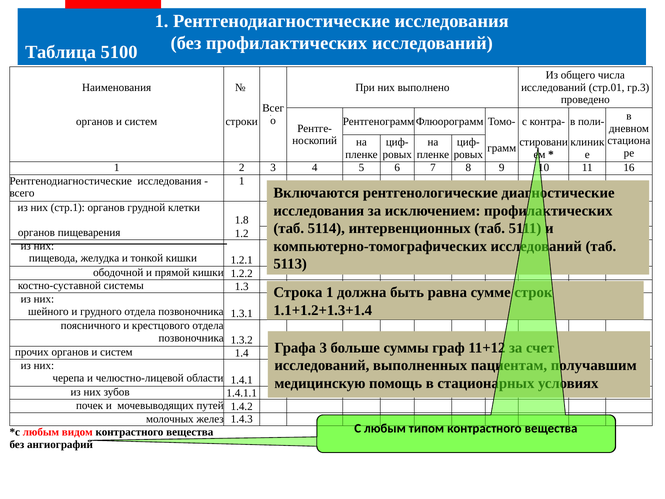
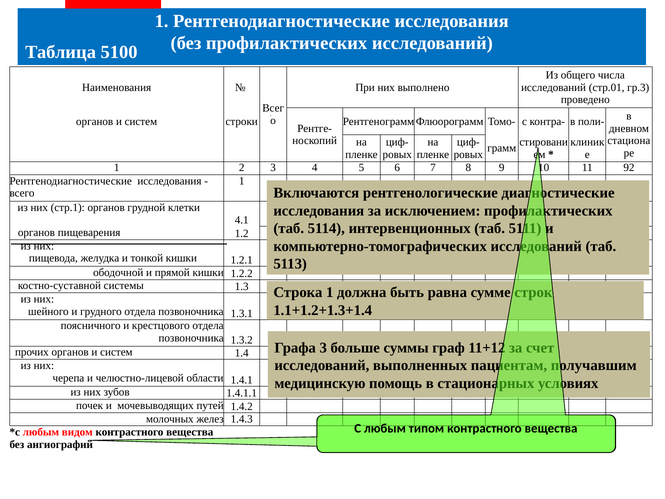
16: 16 -> 92
1.8: 1.8 -> 4.1
